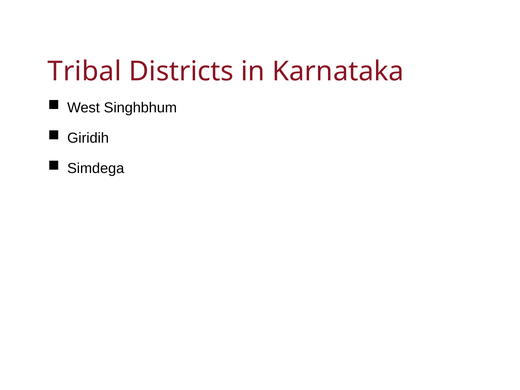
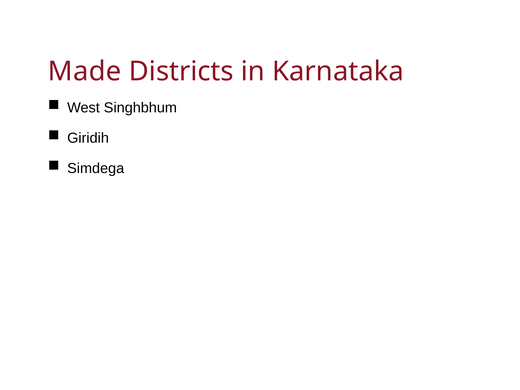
Tribal: Tribal -> Made
